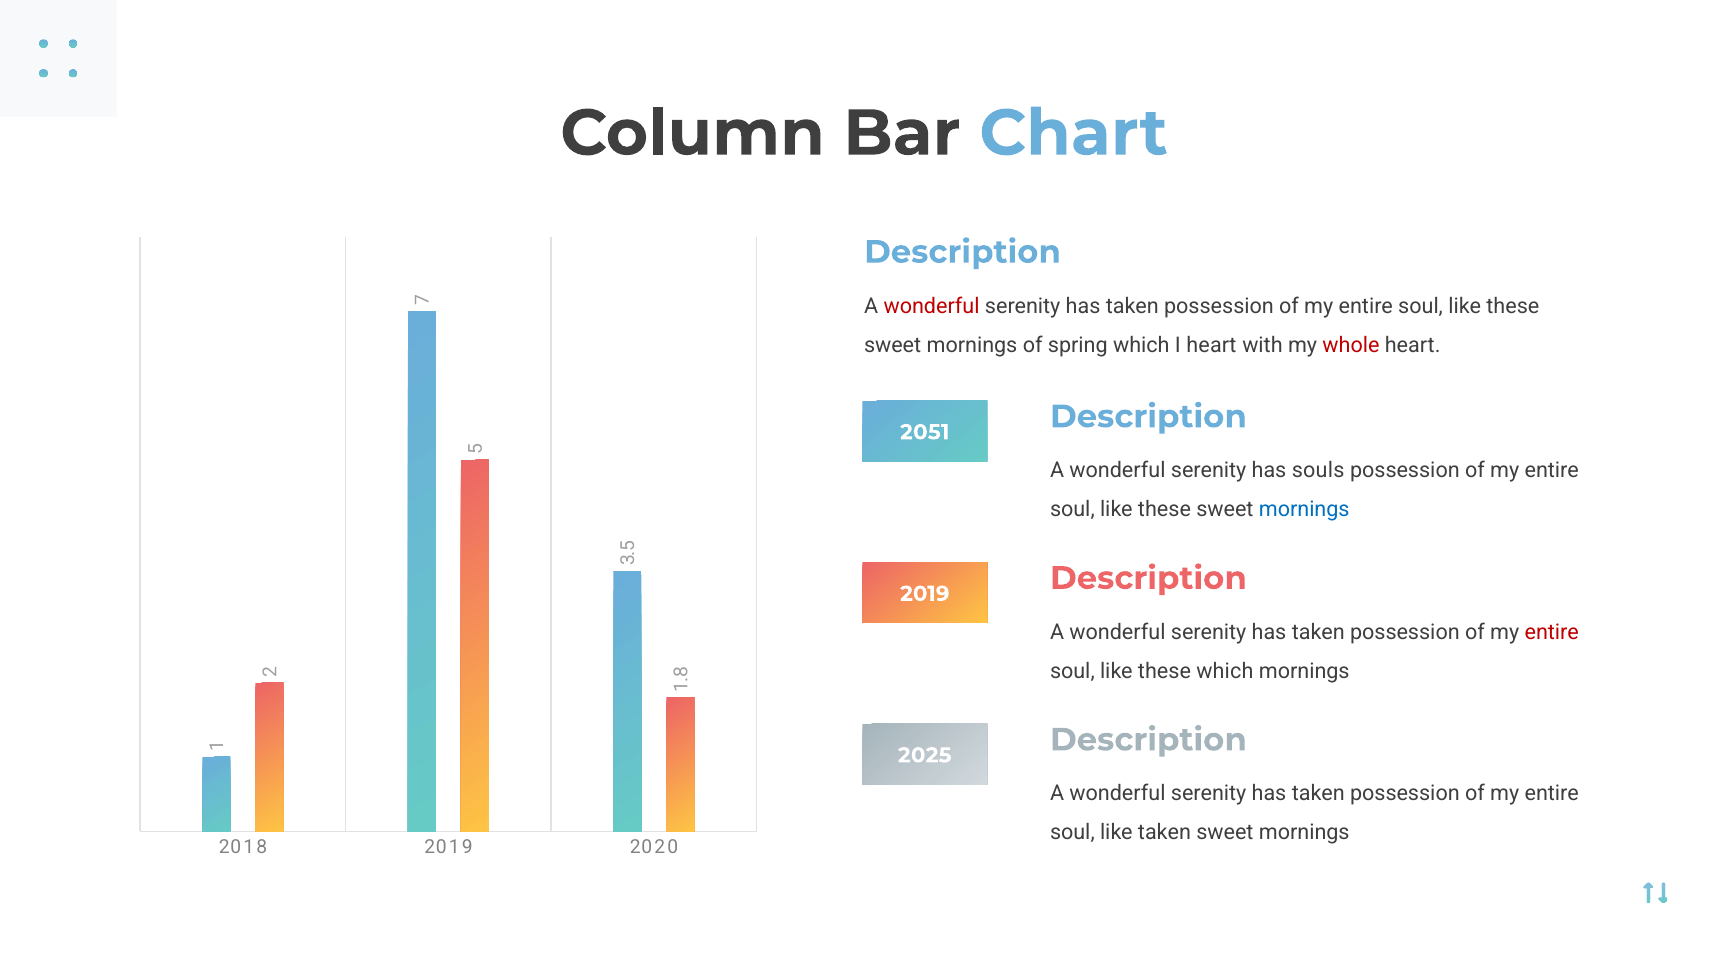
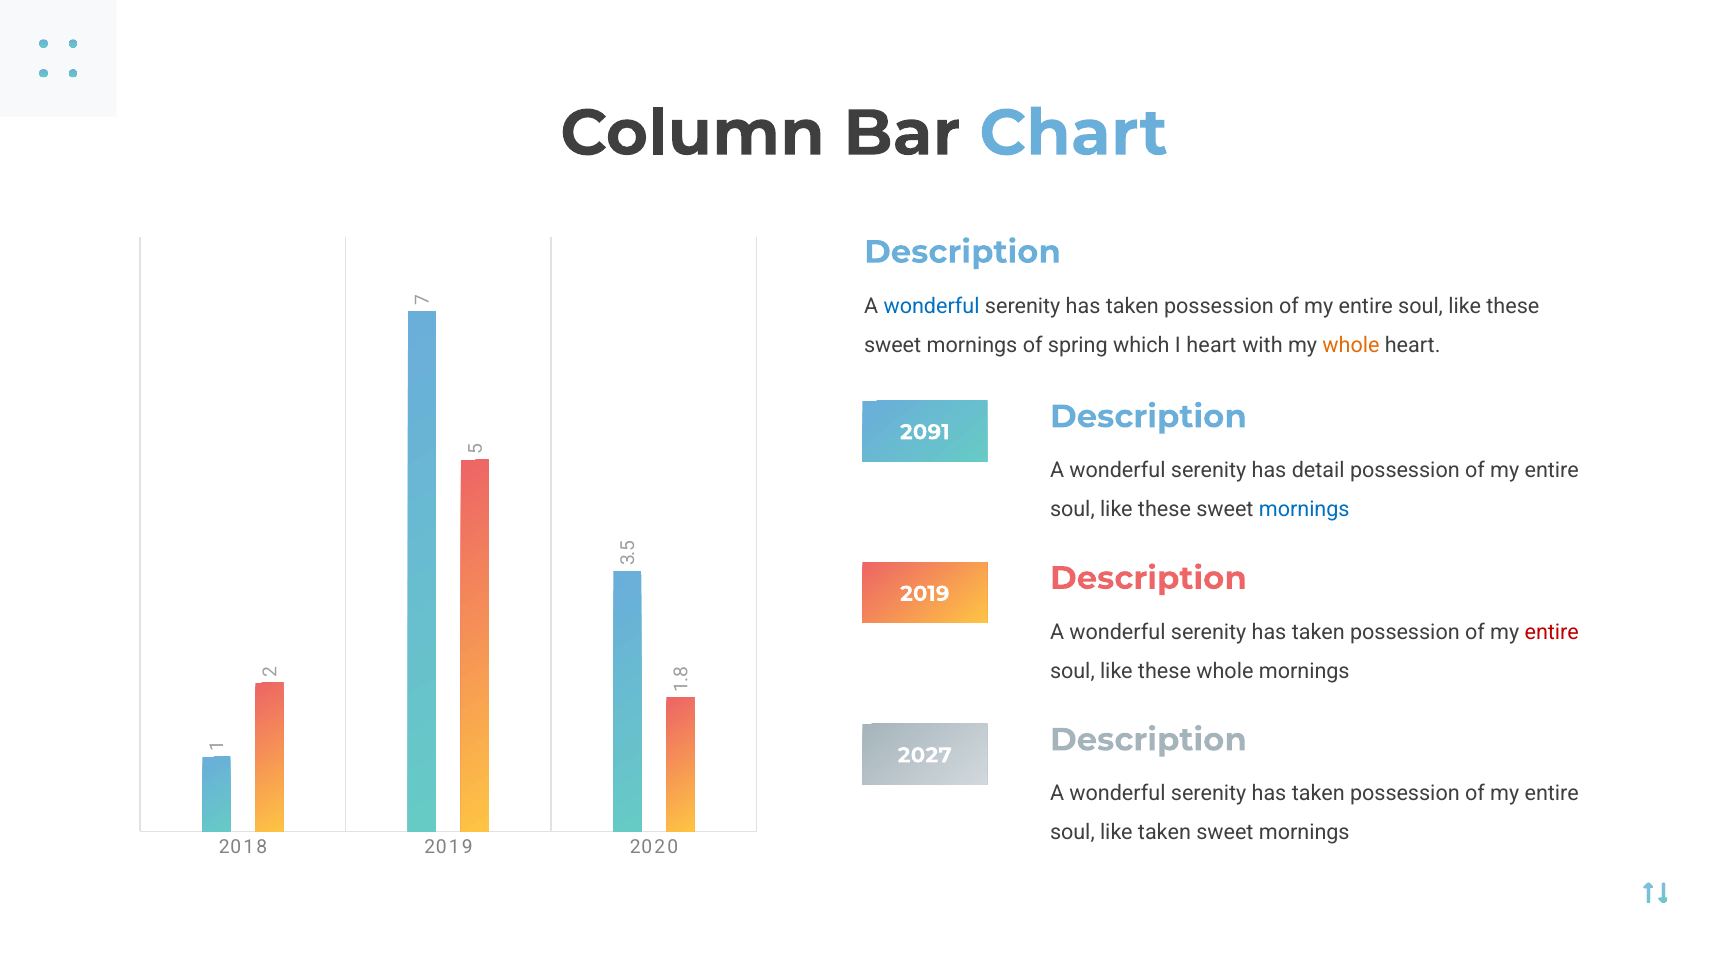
wonderful at (932, 306) colour: red -> blue
whole at (1351, 345) colour: red -> orange
2051: 2051 -> 2091
souls: souls -> detail
these which: which -> whole
2025: 2025 -> 2027
